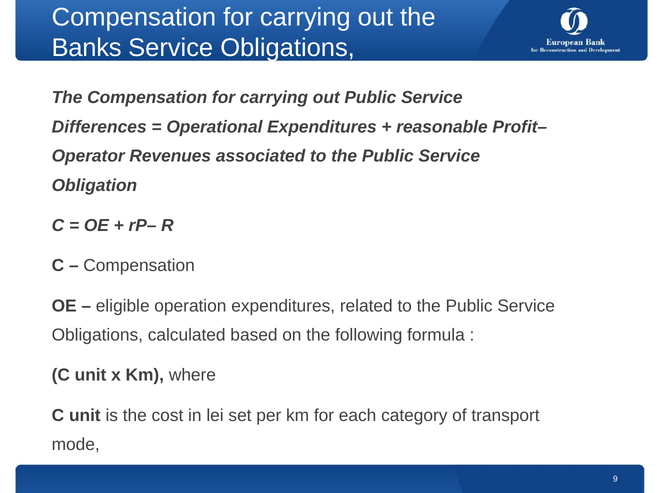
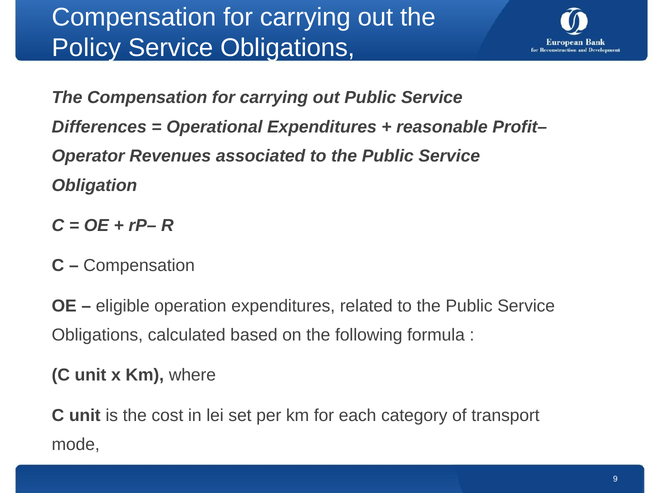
Banks: Banks -> Policy
